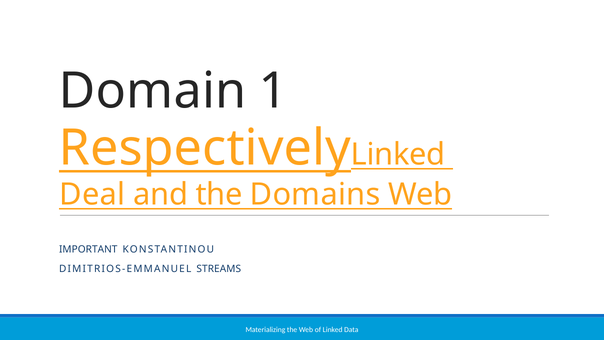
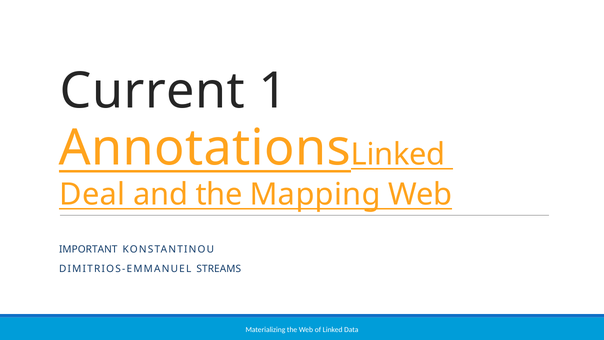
Domain: Domain -> Current
Respectively: Respectively -> Annotations
Domains: Domains -> Mapping
